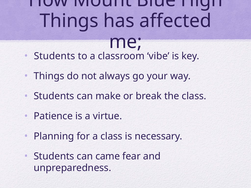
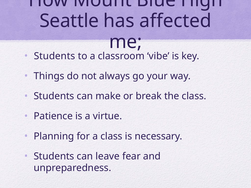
Things at (69, 21): Things -> Seattle
came: came -> leave
